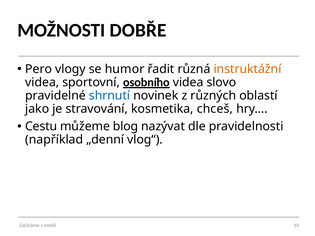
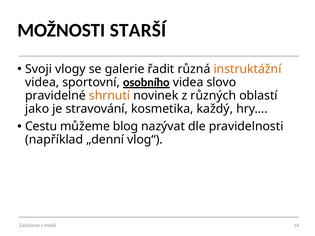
DOBŘE: DOBŘE -> STARŠÍ
Pero: Pero -> Svoji
humor: humor -> galerie
shrnutí colour: blue -> orange
chceš: chceš -> každý
